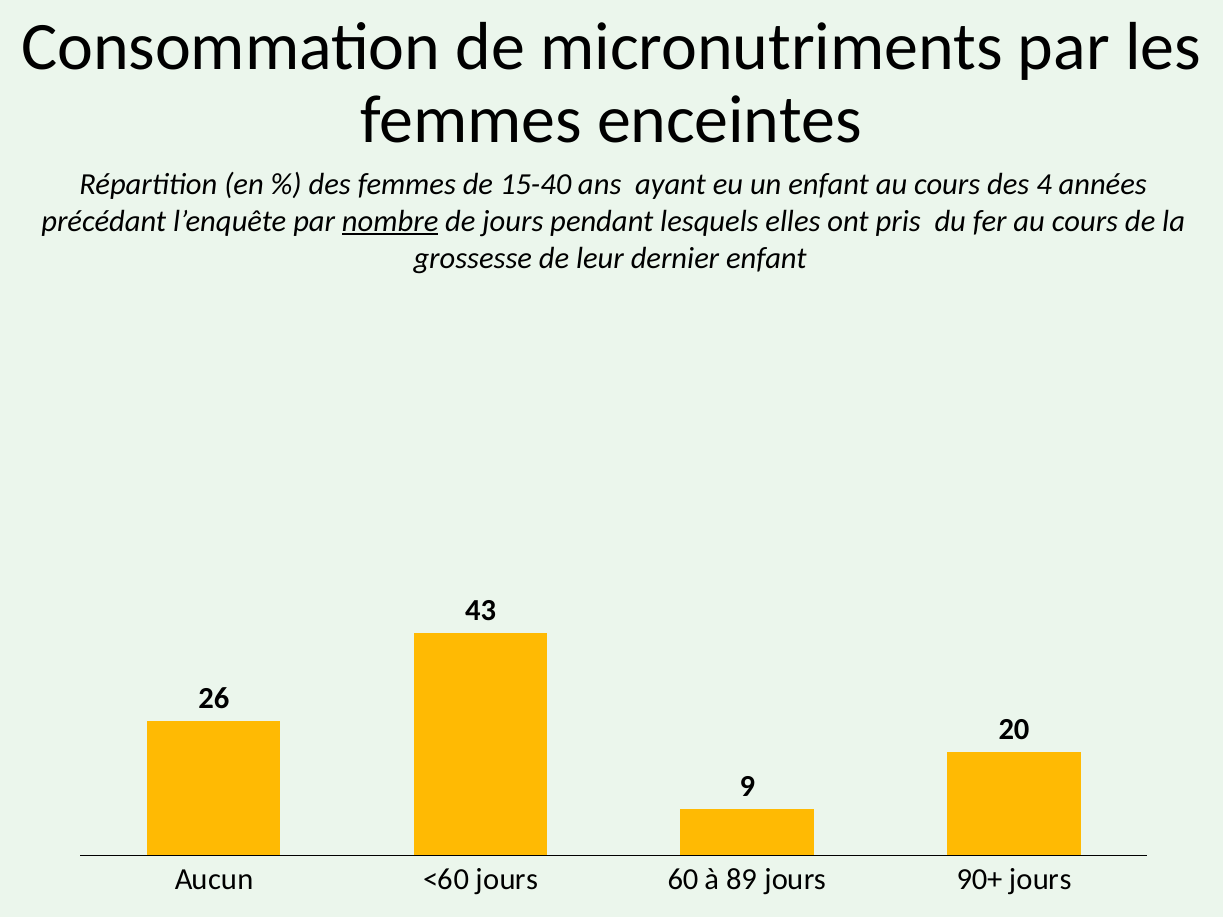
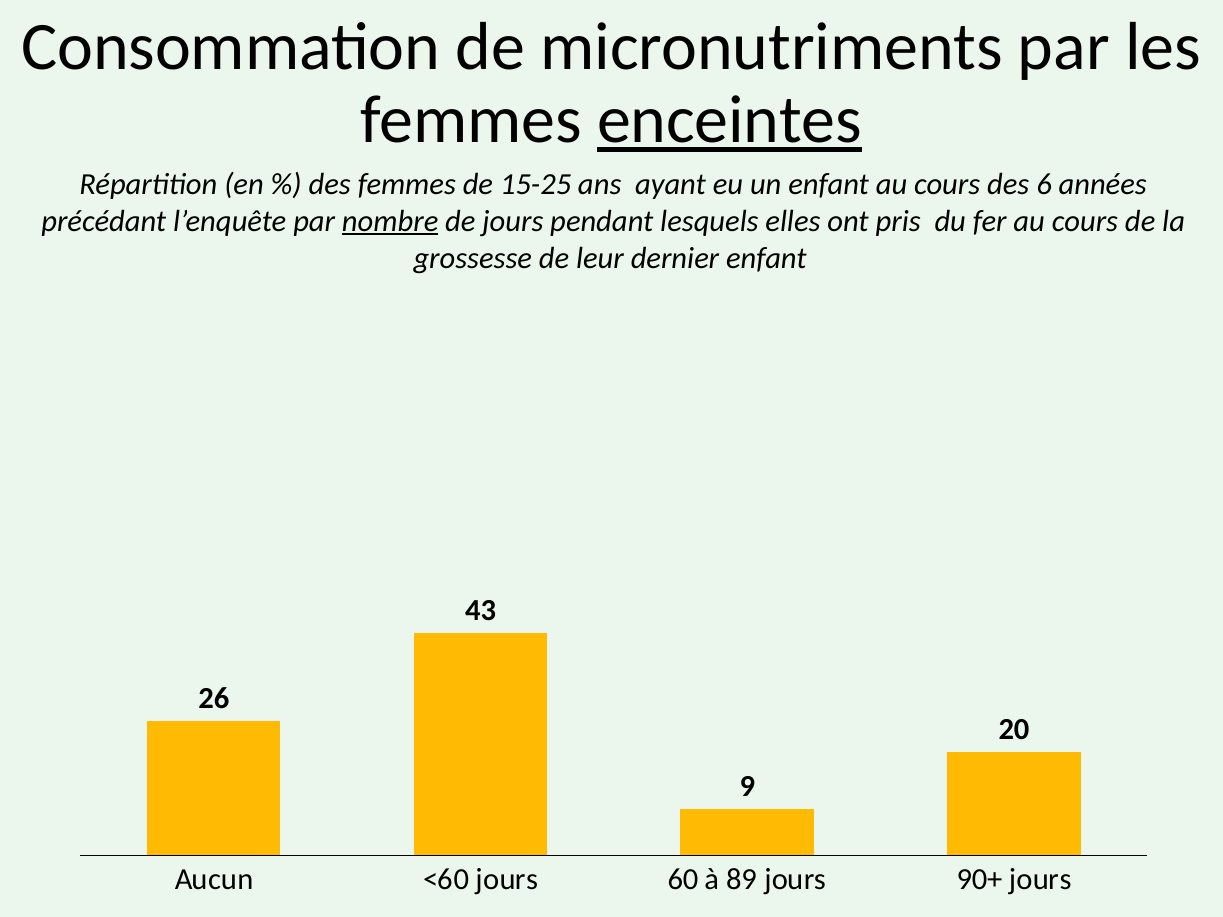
enceintes underline: none -> present
15-40: 15-40 -> 15-25
4: 4 -> 6
